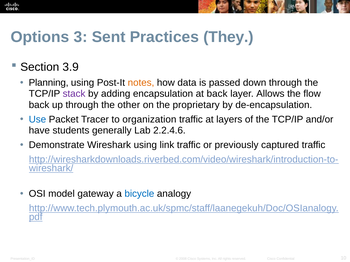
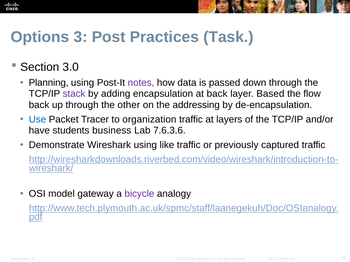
Sent: Sent -> Post
They: They -> Task
3.9: 3.9 -> 3.0
notes colour: orange -> purple
Allows: Allows -> Based
proprietary: proprietary -> addressing
generally: generally -> business
2.2.4.6: 2.2.4.6 -> 7.6.3.6
link: link -> like
bicycle colour: blue -> purple
